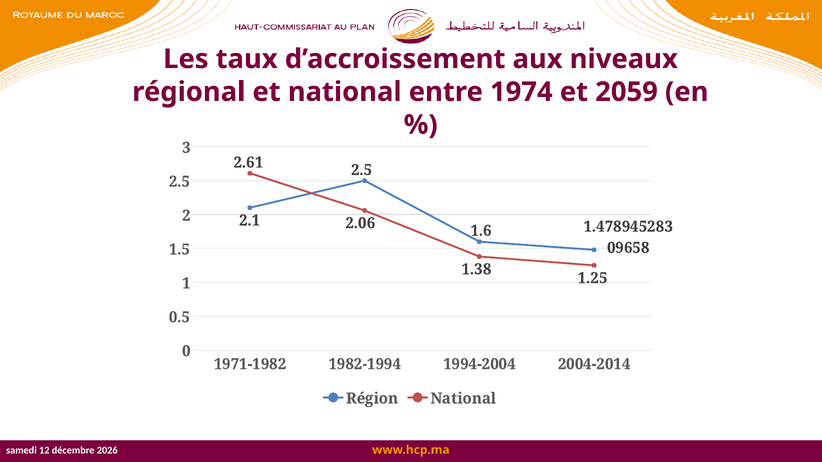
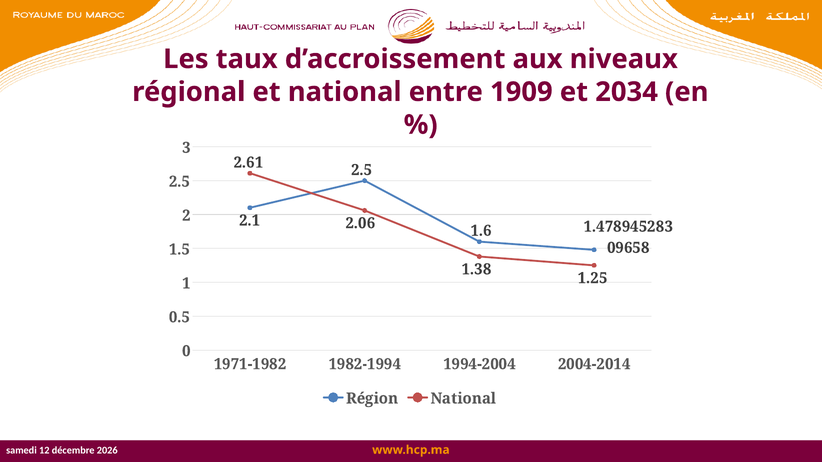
1974: 1974 -> 1909
2059: 2059 -> 2034
